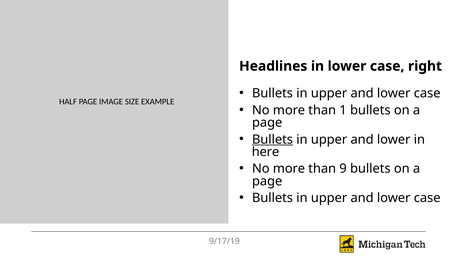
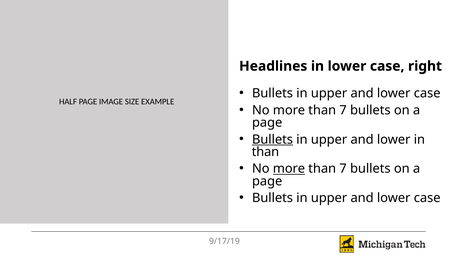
1 at (343, 110): 1 -> 7
here at (265, 152): here -> than
more at (289, 169) underline: none -> present
9 at (343, 169): 9 -> 7
